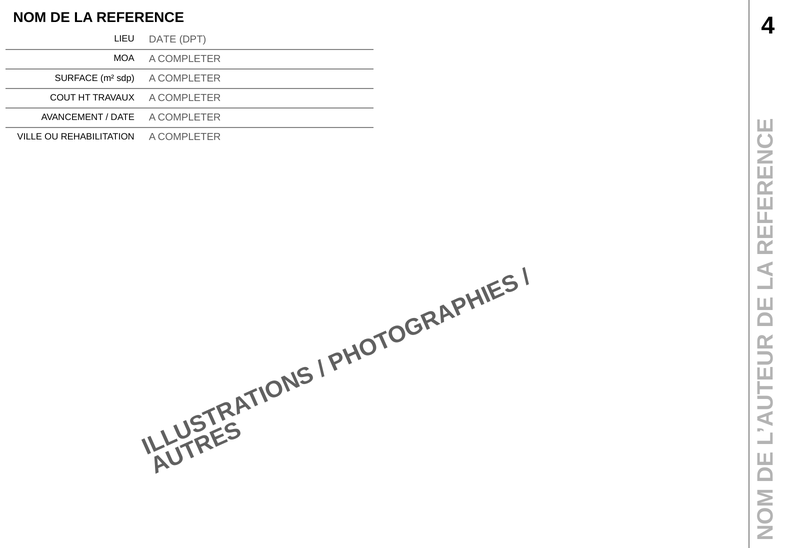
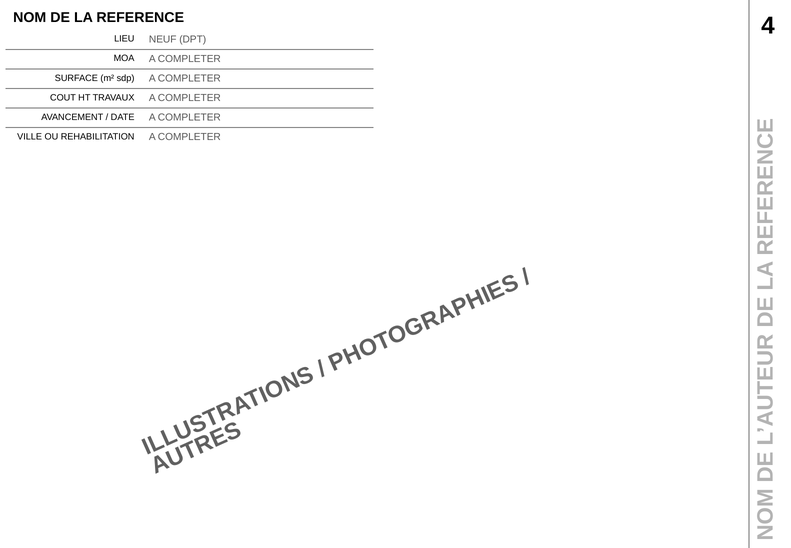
LIEU DATE: DATE -> NEUF
